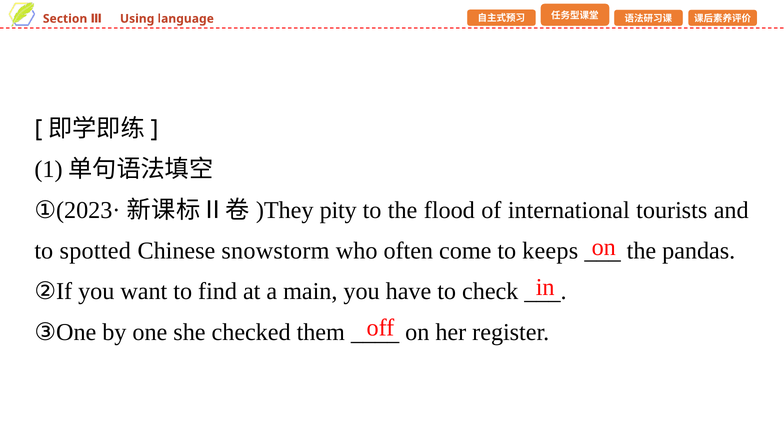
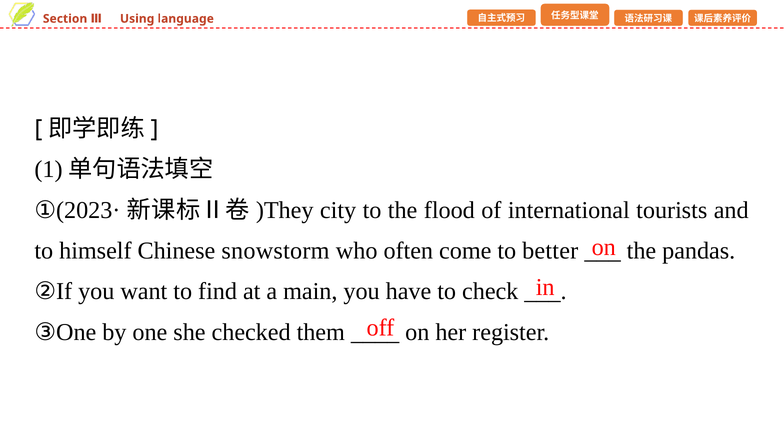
pity: pity -> city
spotted: spotted -> himself
keeps: keeps -> better
